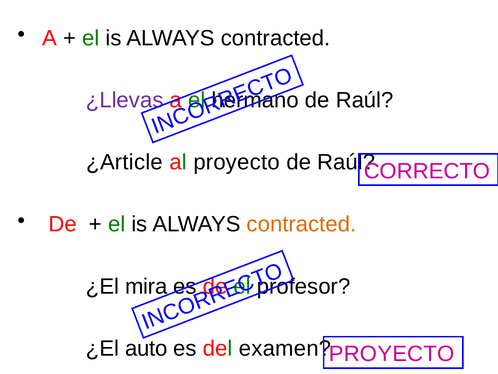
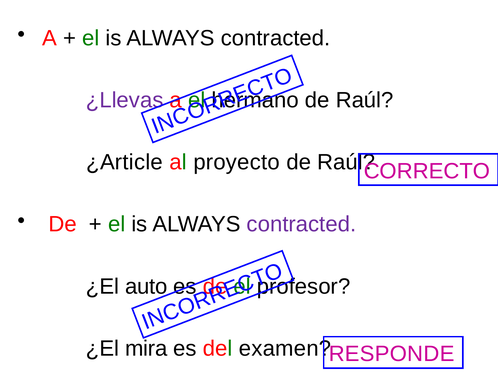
contracted at (301, 224) colour: orange -> purple
mira: mira -> auto
auto: auto -> mira
PROYECTO at (392, 354): PROYECTO -> RESPONDE
